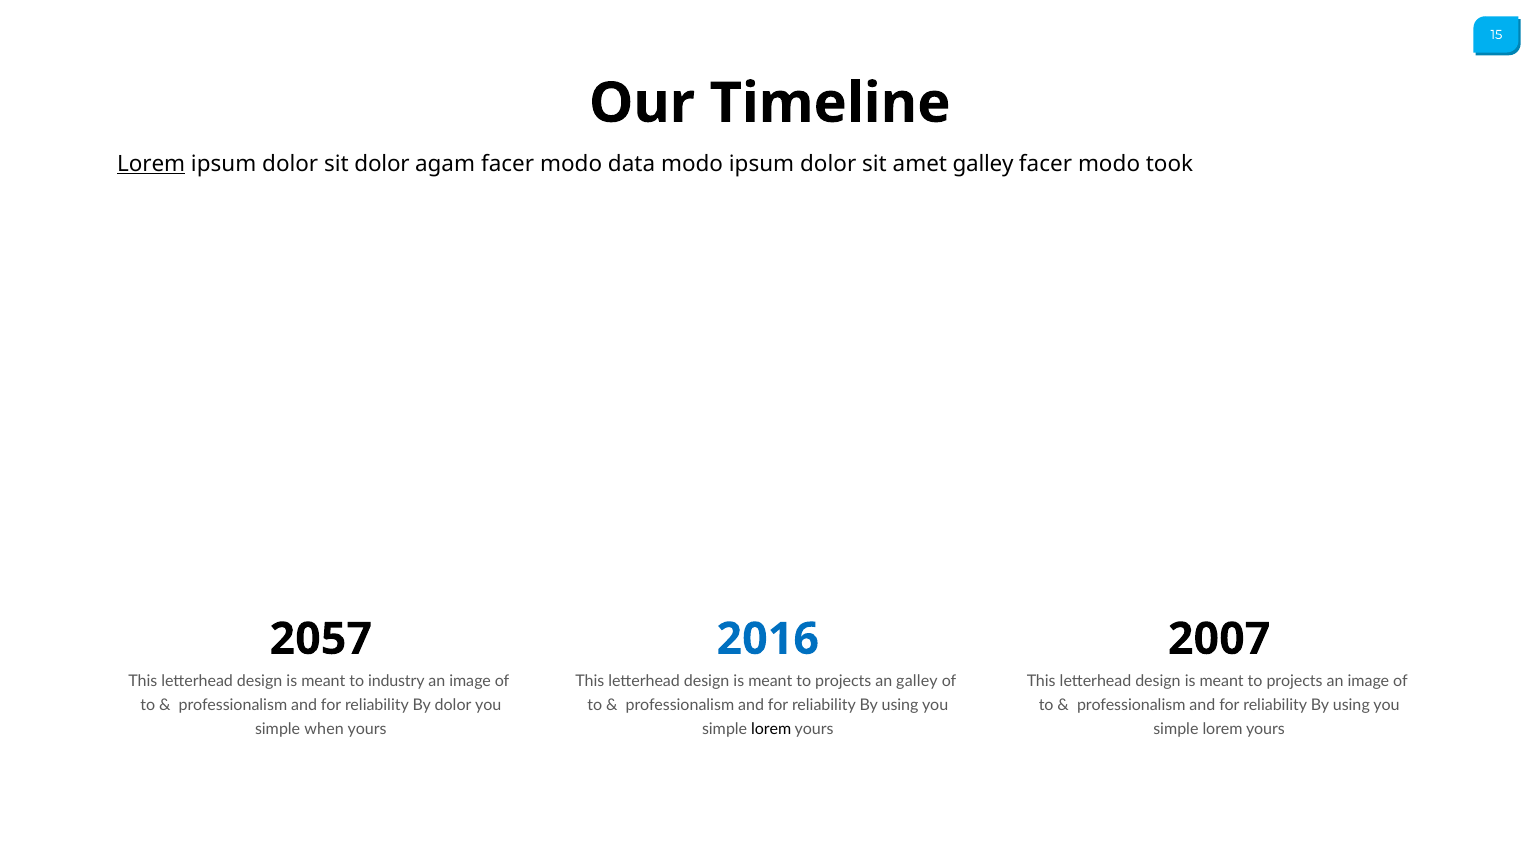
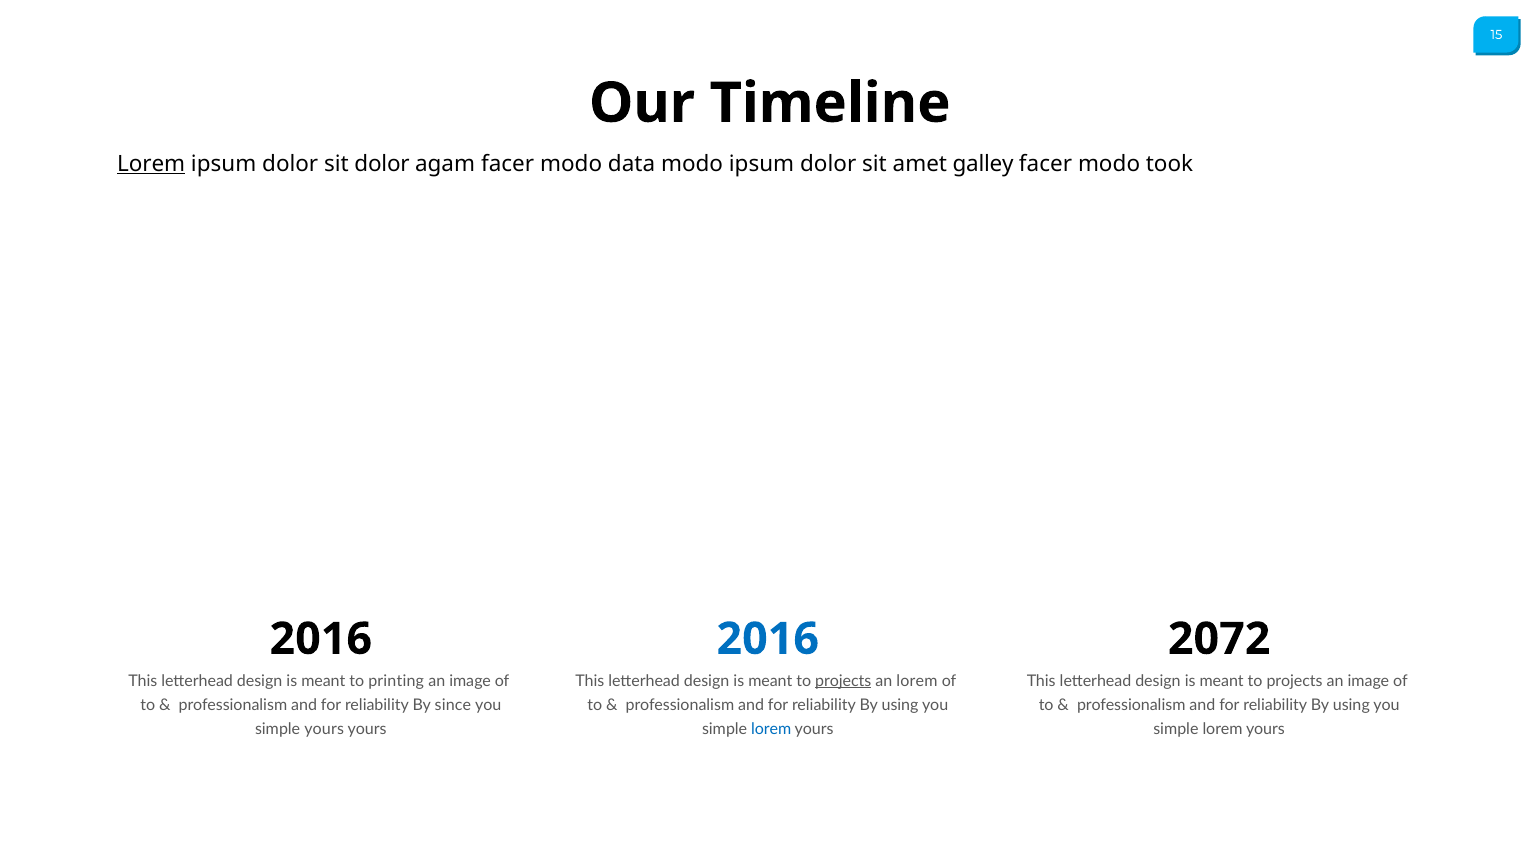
2057 at (321, 639): 2057 -> 2016
2007: 2007 -> 2072
industry: industry -> printing
projects at (843, 681) underline: none -> present
an galley: galley -> lorem
By dolor: dolor -> since
simple when: when -> yours
lorem at (771, 729) colour: black -> blue
